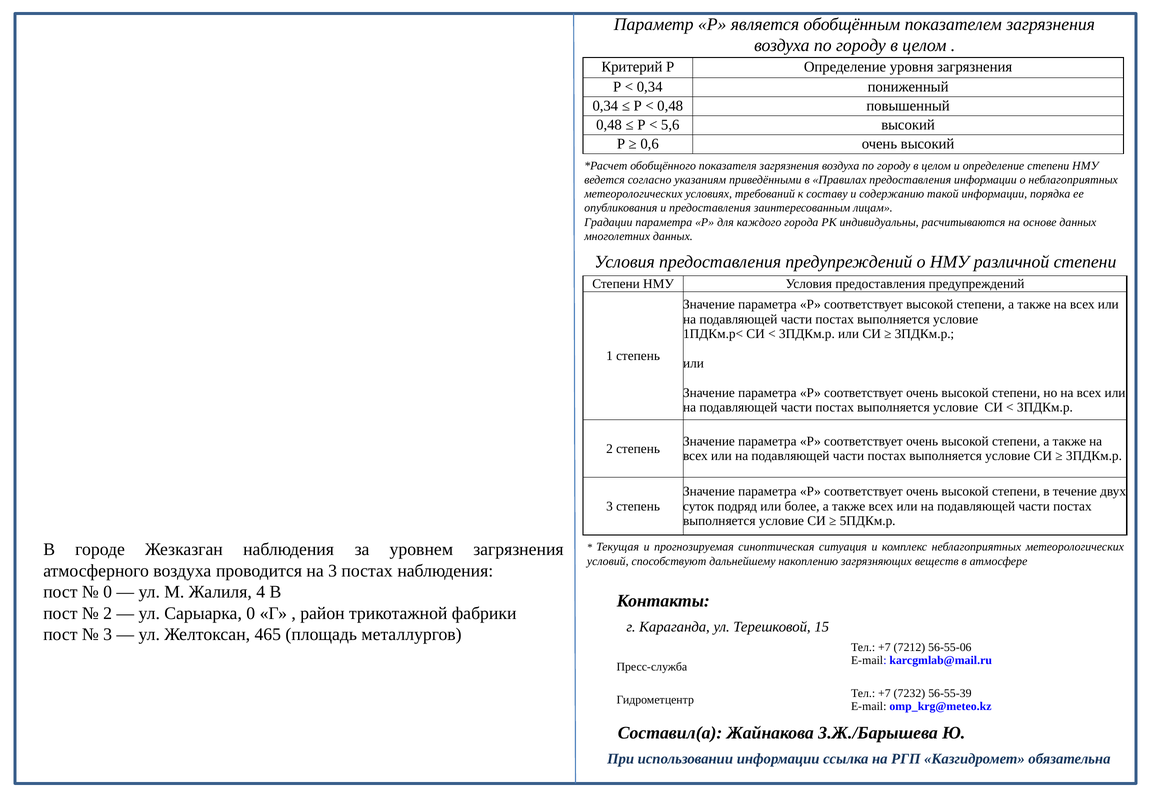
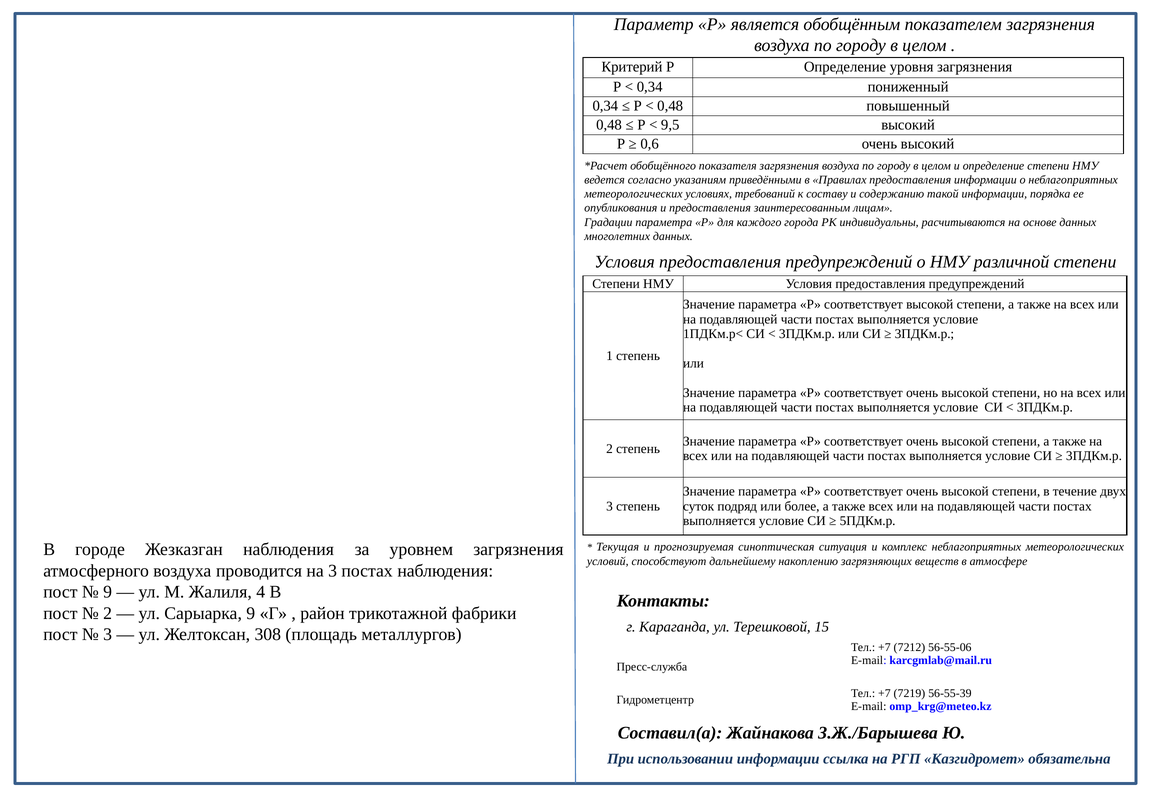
5,6: 5,6 -> 9,5
0 at (108, 592): 0 -> 9
Сарыарка 0: 0 -> 9
465: 465 -> 308
7232: 7232 -> 7219
